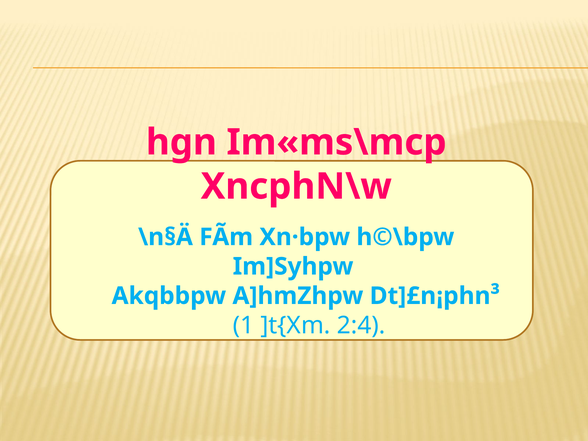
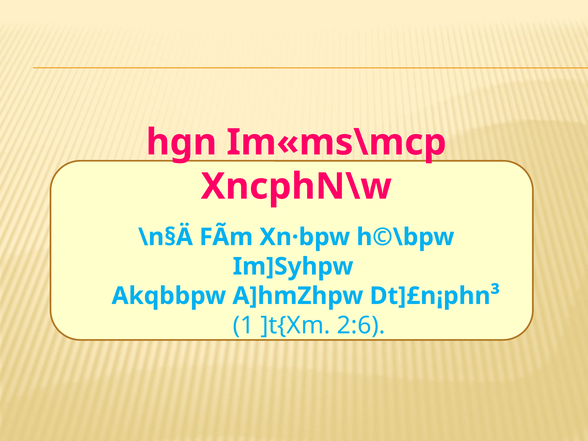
2:4: 2:4 -> 2:6
